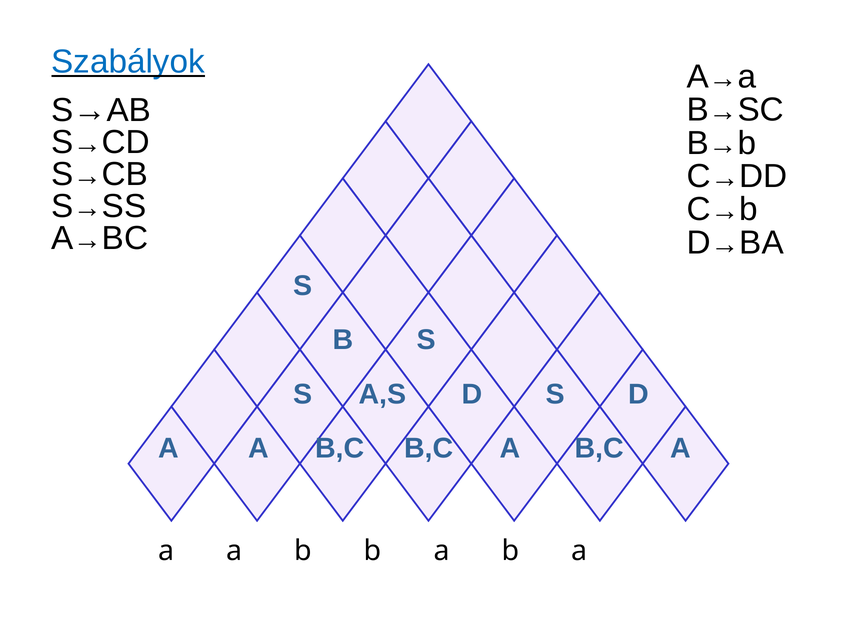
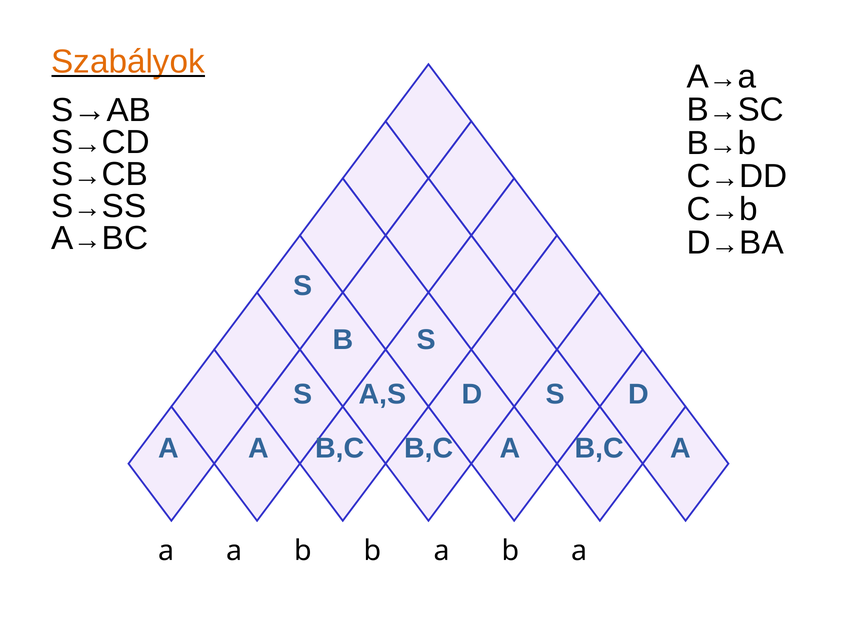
Szabályok colour: blue -> orange
